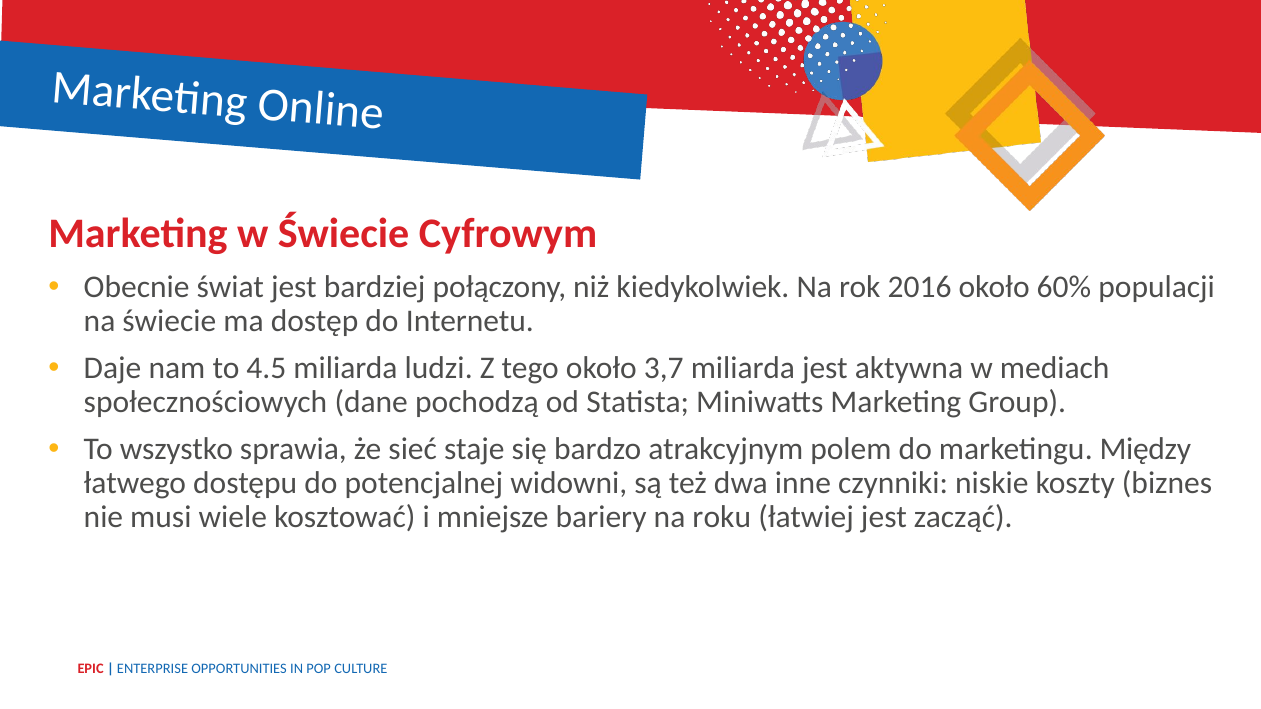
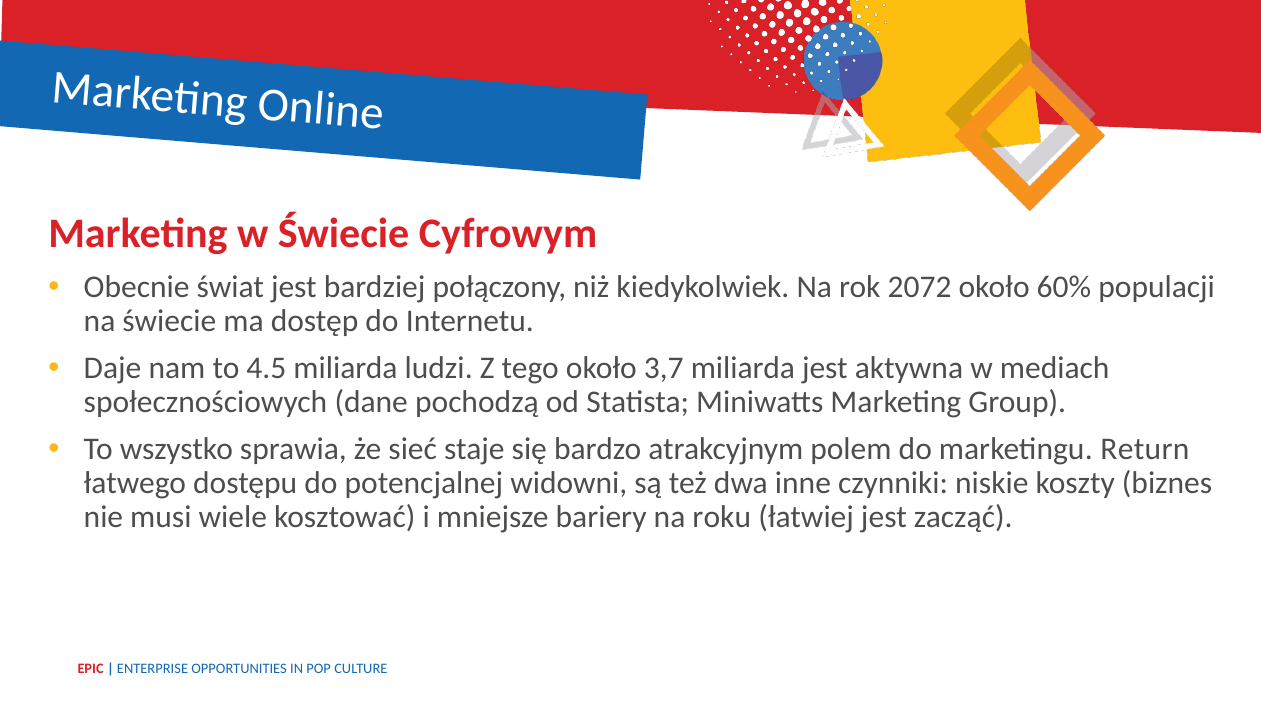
2016: 2016 -> 2072
Między: Między -> Return
